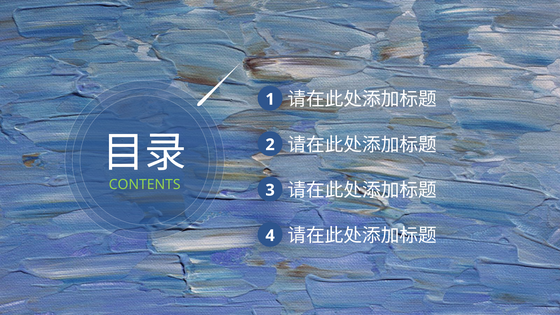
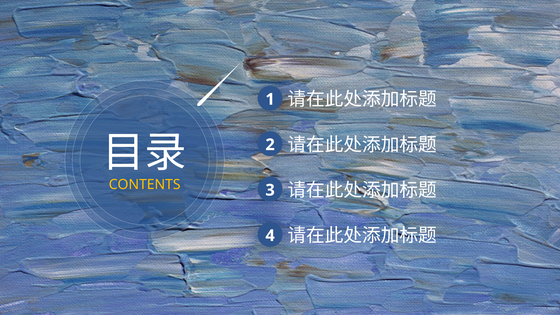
CONTENTS colour: light green -> yellow
